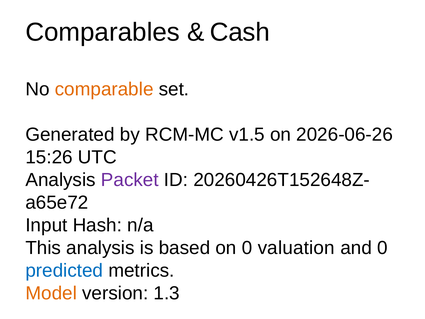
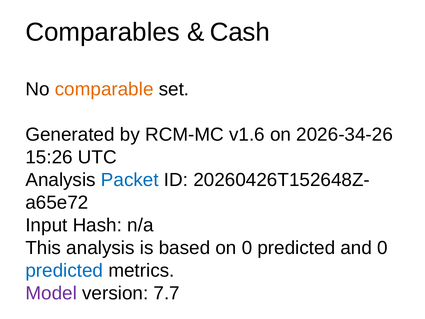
v1.5: v1.5 -> v1.6
2026-06-26: 2026-06-26 -> 2026-34-26
Packet colour: purple -> blue
on 0 valuation: valuation -> predicted
Model colour: orange -> purple
1.3: 1.3 -> 7.7
